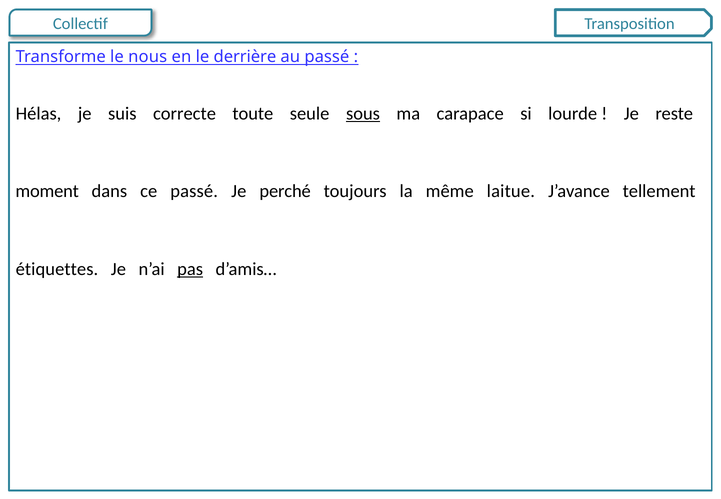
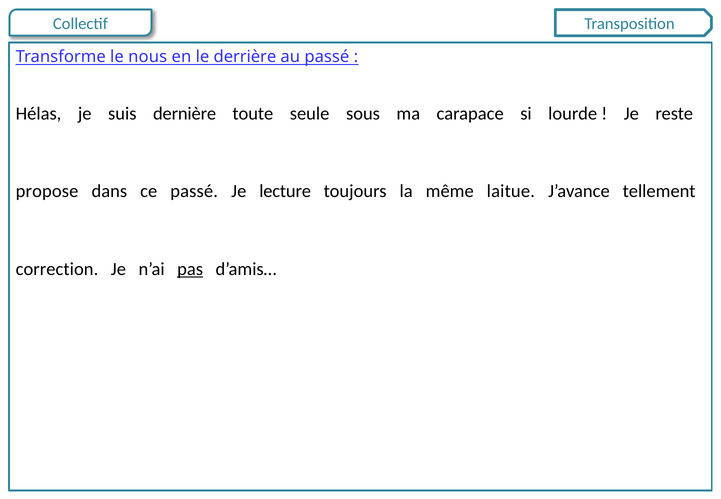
correcte: correcte -> dernière
sous underline: present -> none
moment: moment -> propose
perché: perché -> lecture
étiquettes: étiquettes -> correction
